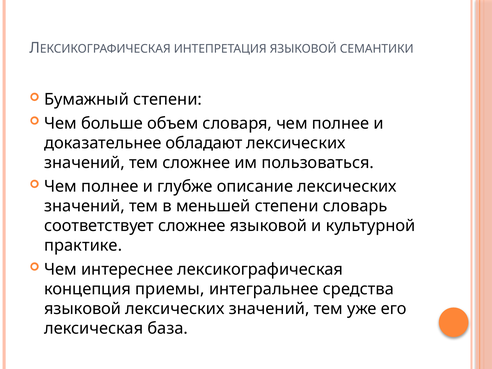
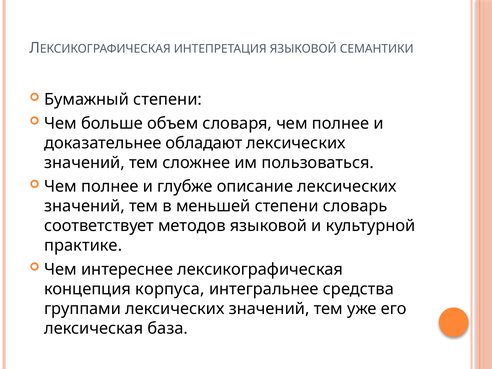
соответствует сложнее: сложнее -> методов
приемы: приемы -> корпуса
языковой at (83, 309): языковой -> группами
